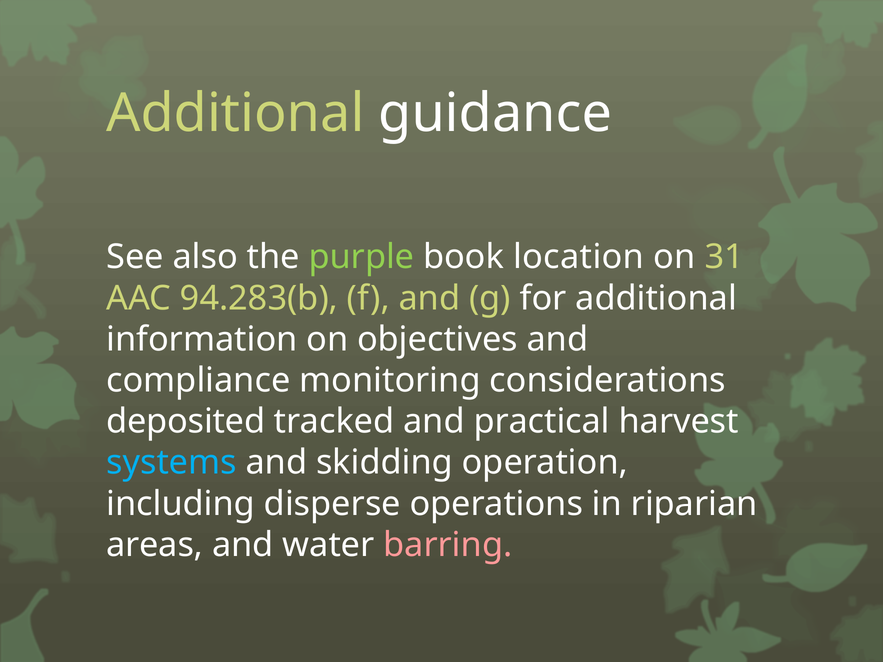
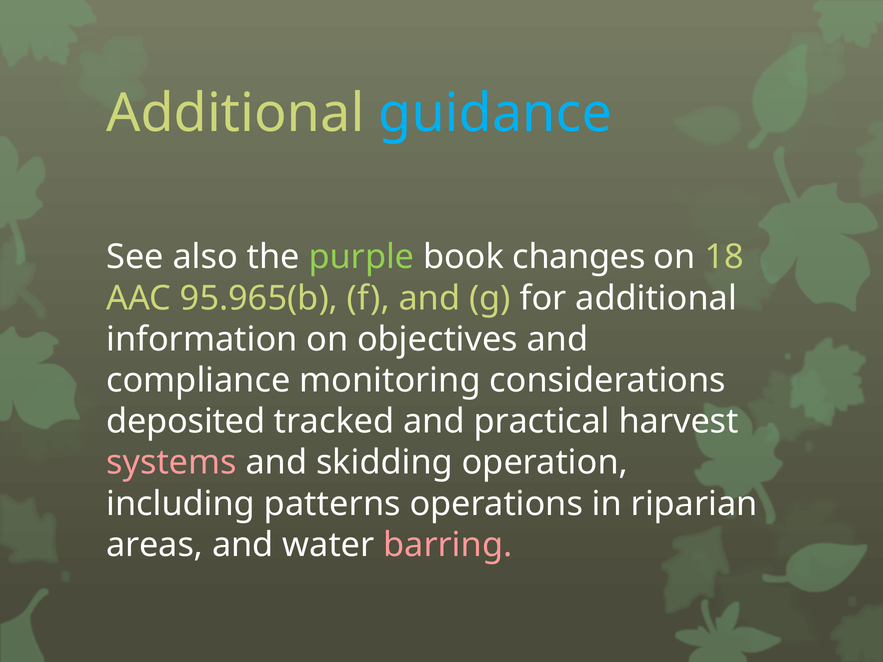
guidance colour: white -> light blue
location: location -> changes
31: 31 -> 18
94.283(b: 94.283(b -> 95.965(b
systems colour: light blue -> pink
disperse: disperse -> patterns
